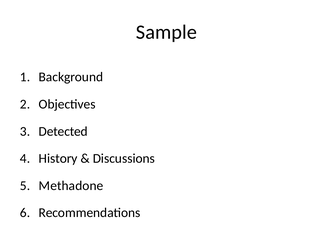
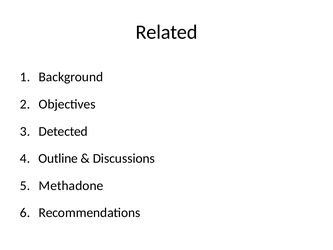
Sample: Sample -> Related
History: History -> Outline
